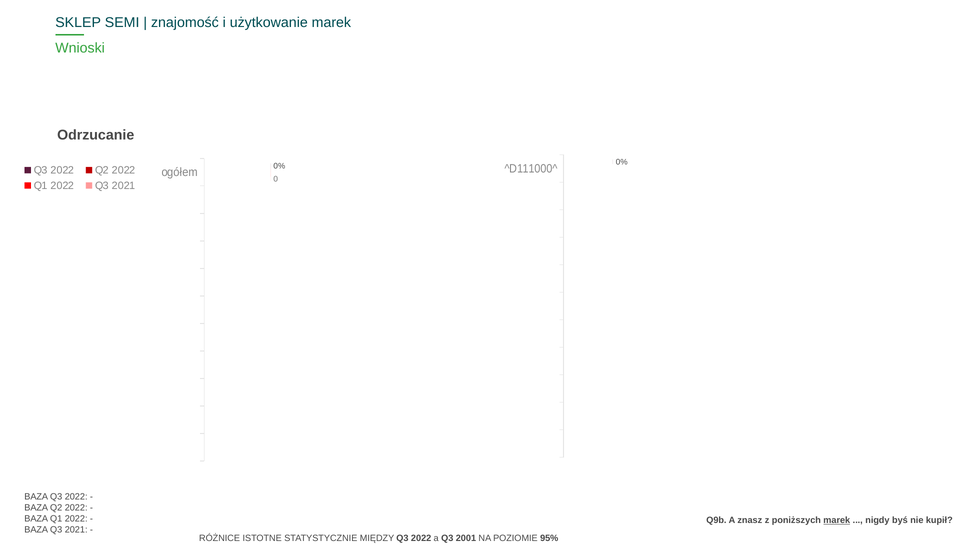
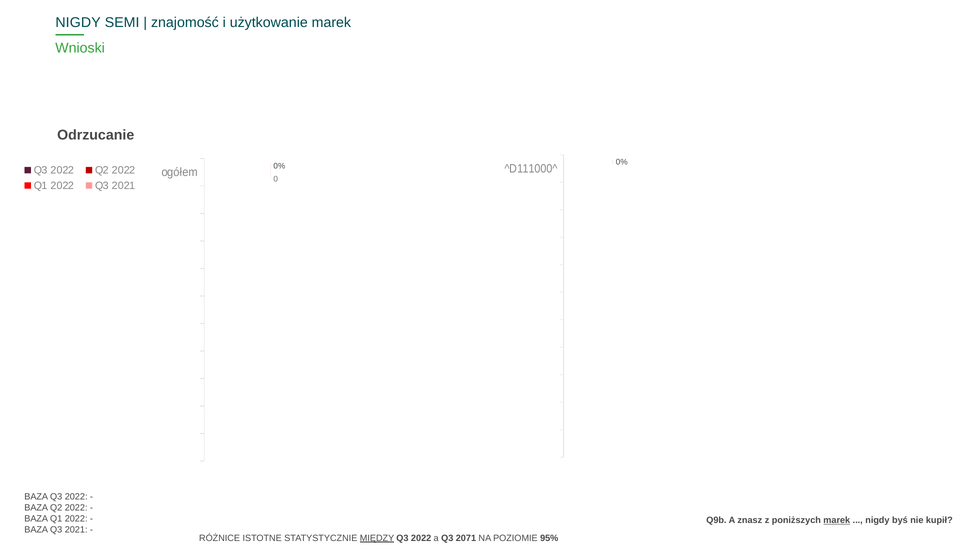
SKLEP at (78, 23): SKLEP -> NIGDY
MIĘDZY underline: none -> present
2001: 2001 -> 2071
